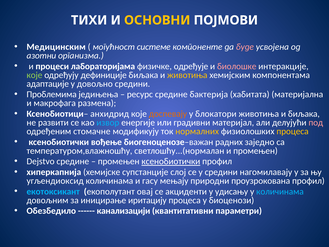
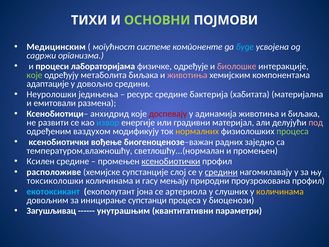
ОСНОВНИ colour: yellow -> light green
буде colour: pink -> light blue
азотни: азотни -> садржи
дефиниције: дефиниције -> метаболита
животиња at (187, 75) colour: yellow -> pink
Проблемима: Проблемима -> Неуролошки
макрофага: макрофага -> емитовали
доспевају colour: orange -> red
блокатори: блокатори -> адинамија
стомачне: стомачне -> ваздухом
процеса at (293, 131) colour: yellow -> light green
Dejstvo: Dejstvo -> Ксилен
хиперкапнија: хиперкапнија -> расположиве
средини at (221, 172) underline: none -> present
угљендиоксид: угљендиоксид -> токсиколошки
овај: овај -> јона
акциденти: акциденти -> артериола
удисању: удисању -> слушних
количинама at (280, 191) colour: light blue -> yellow
иритацију: иритацију -> супстанци
Обезбедило: Обезбедило -> Загушљивац
канализацији: канализацији -> унутрашњим
